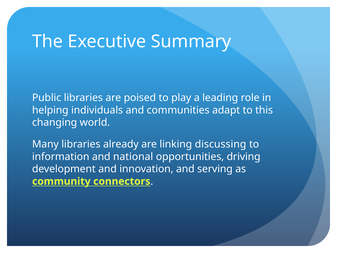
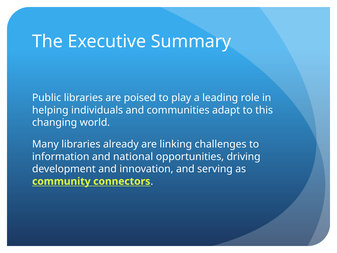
discussing: discussing -> challenges
